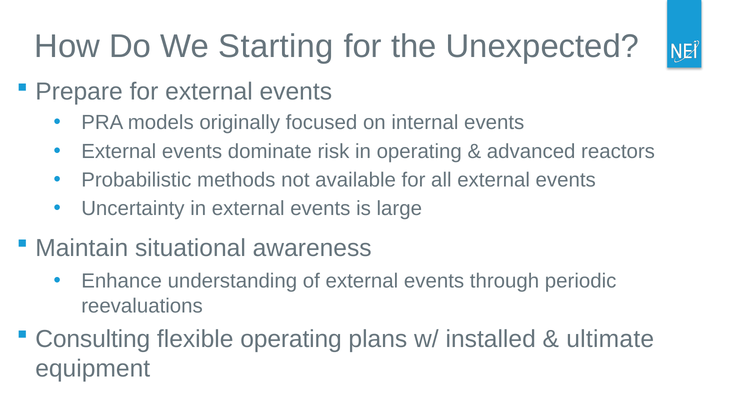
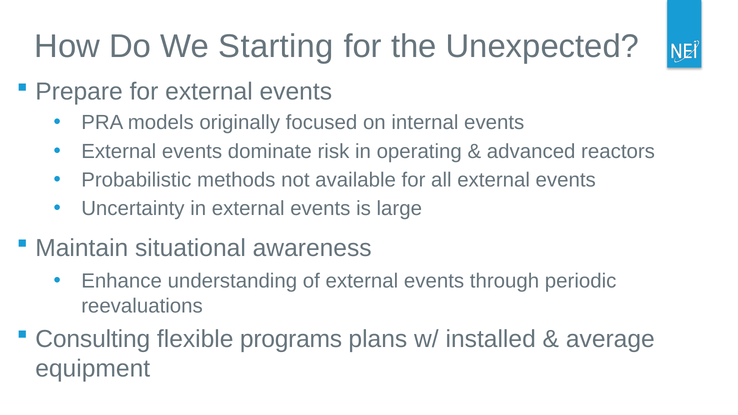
flexible operating: operating -> programs
ultimate: ultimate -> average
